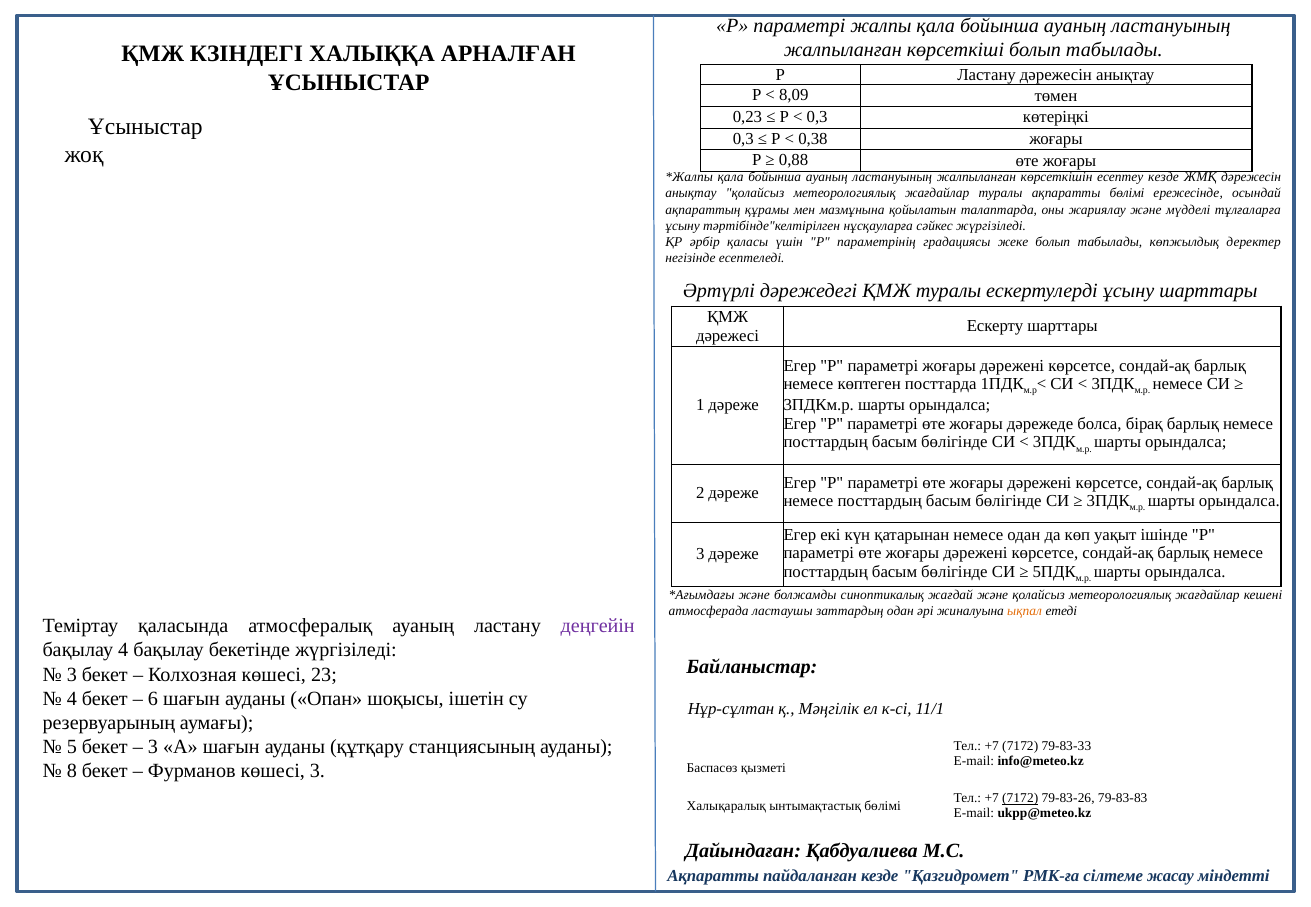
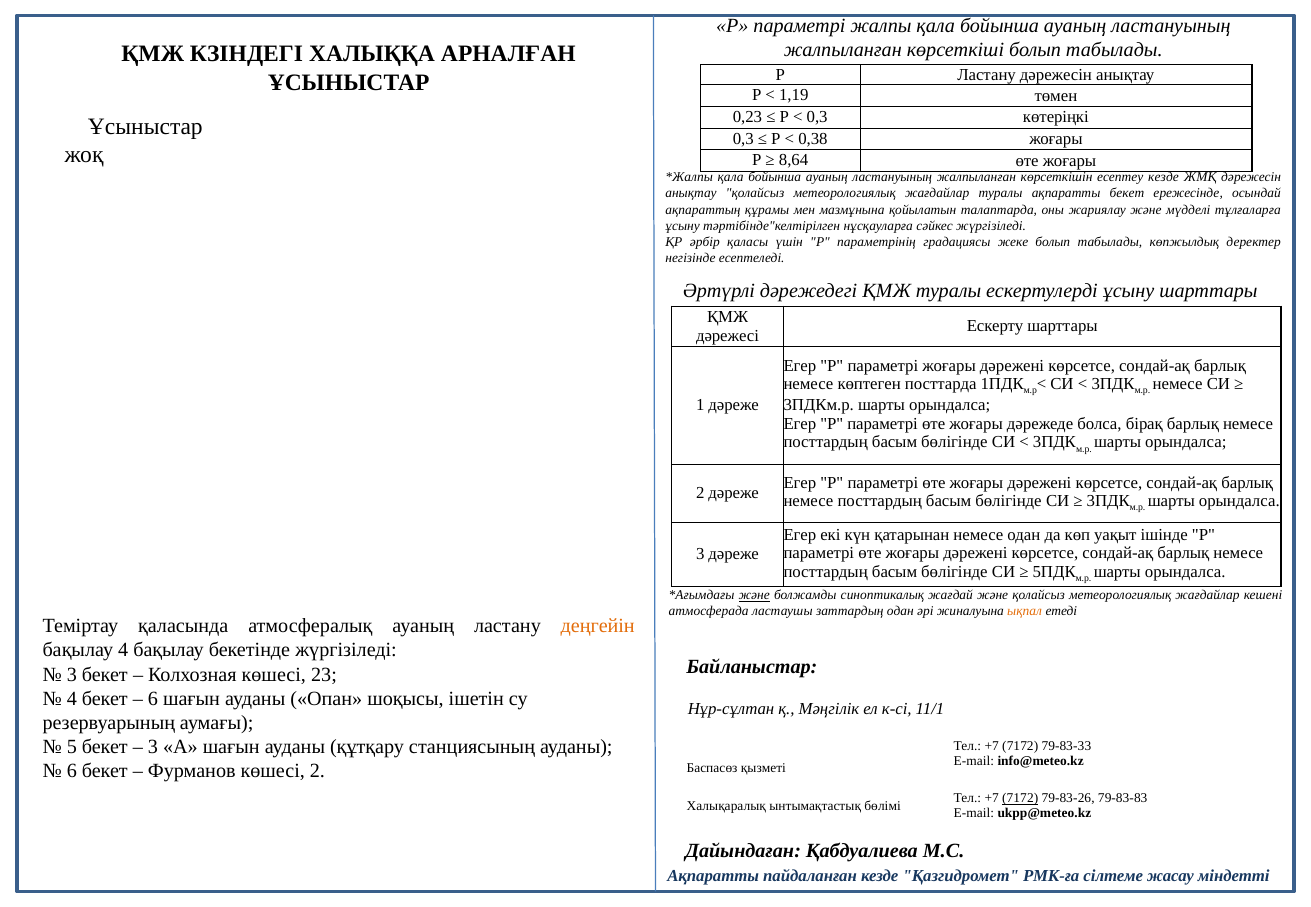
8,09: 8,09 -> 1,19
0,88: 0,88 -> 8,64
ақпаратты бөлімі: бөлімі -> бекет
және at (754, 596) underline: none -> present
деңгейін colour: purple -> orange
8 at (72, 772): 8 -> 6
көшесі 3: 3 -> 2
